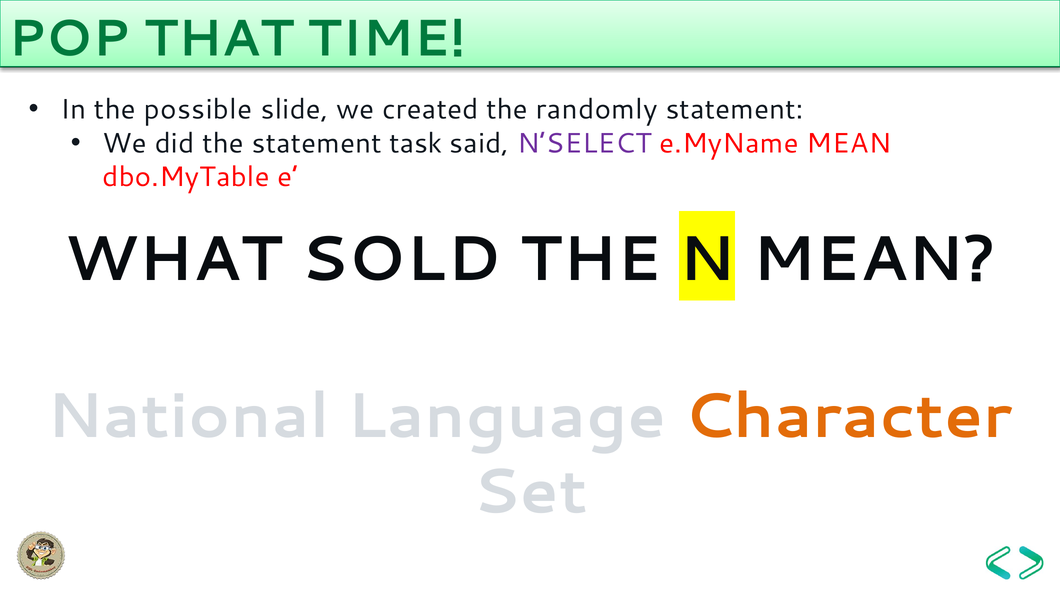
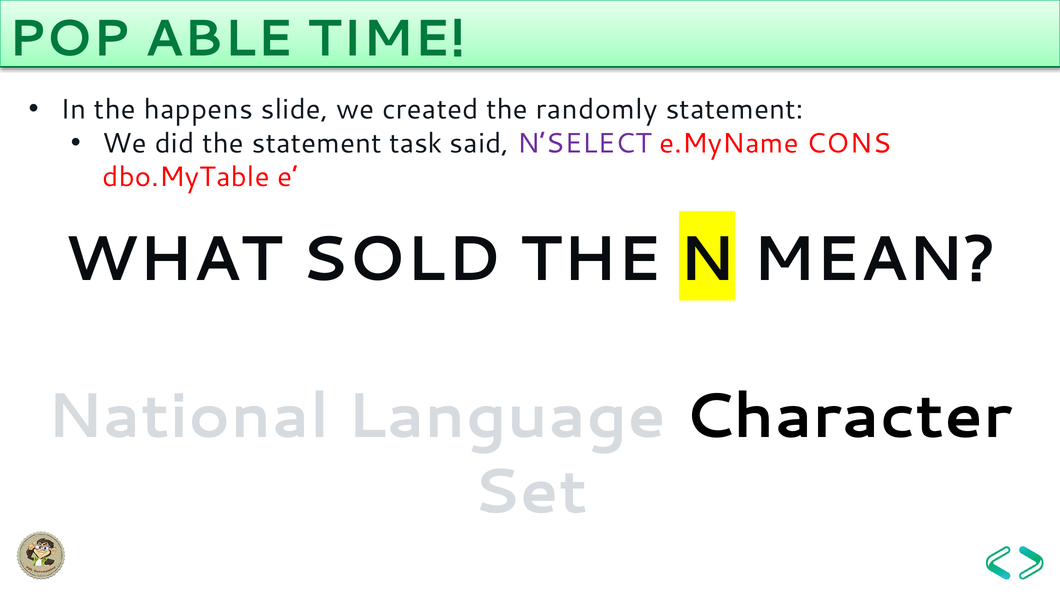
THAT: THAT -> ABLE
possible: possible -> happens
e.MyName MEAN: MEAN -> CONS
Character colour: orange -> black
